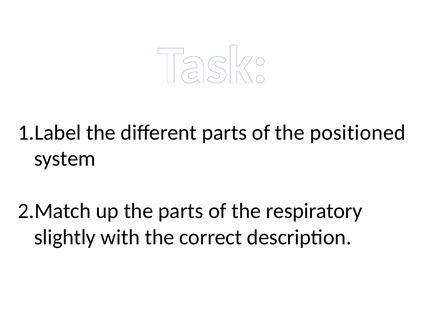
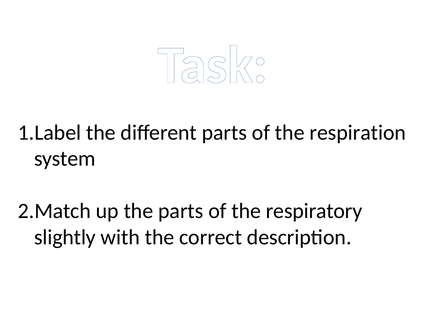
positioned: positioned -> respiration
